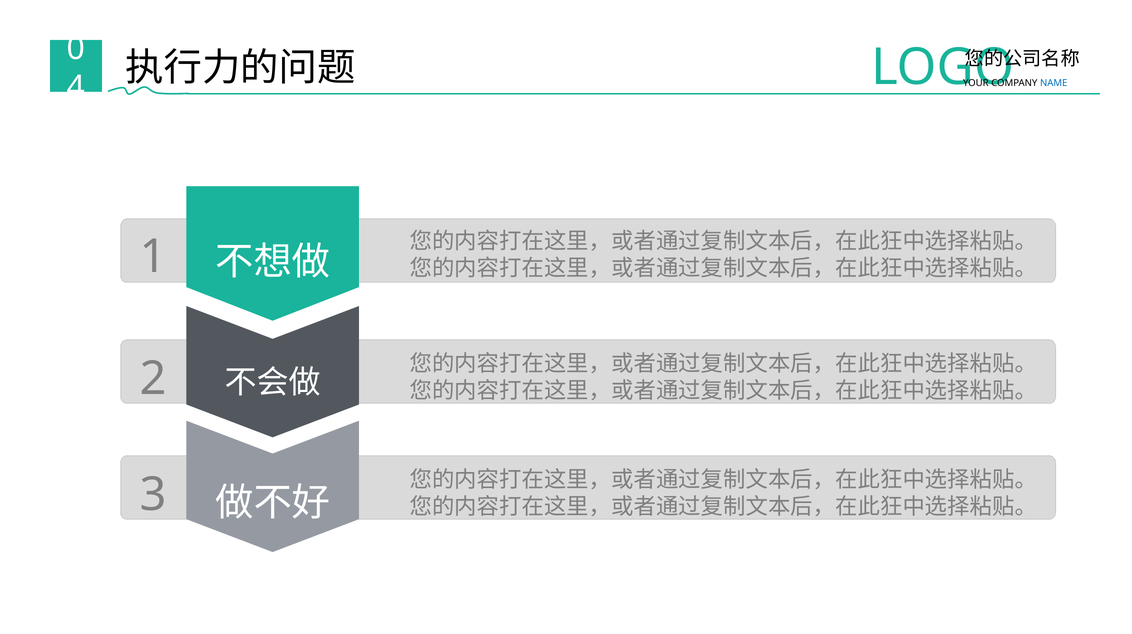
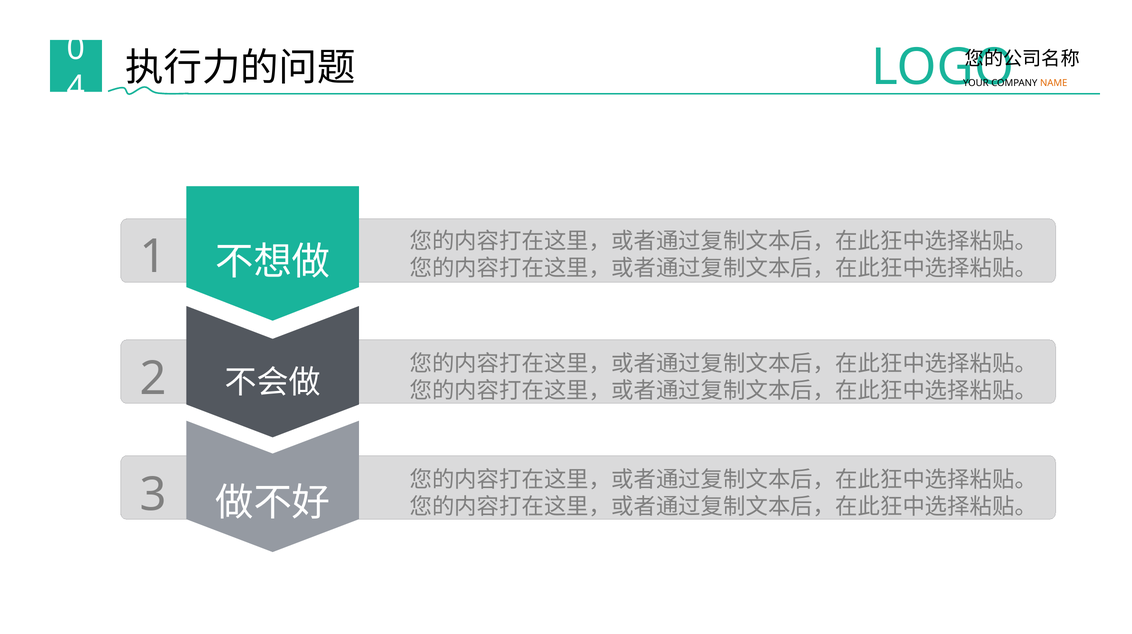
NAME colour: blue -> orange
